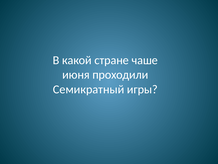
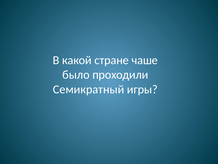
июня: июня -> было
